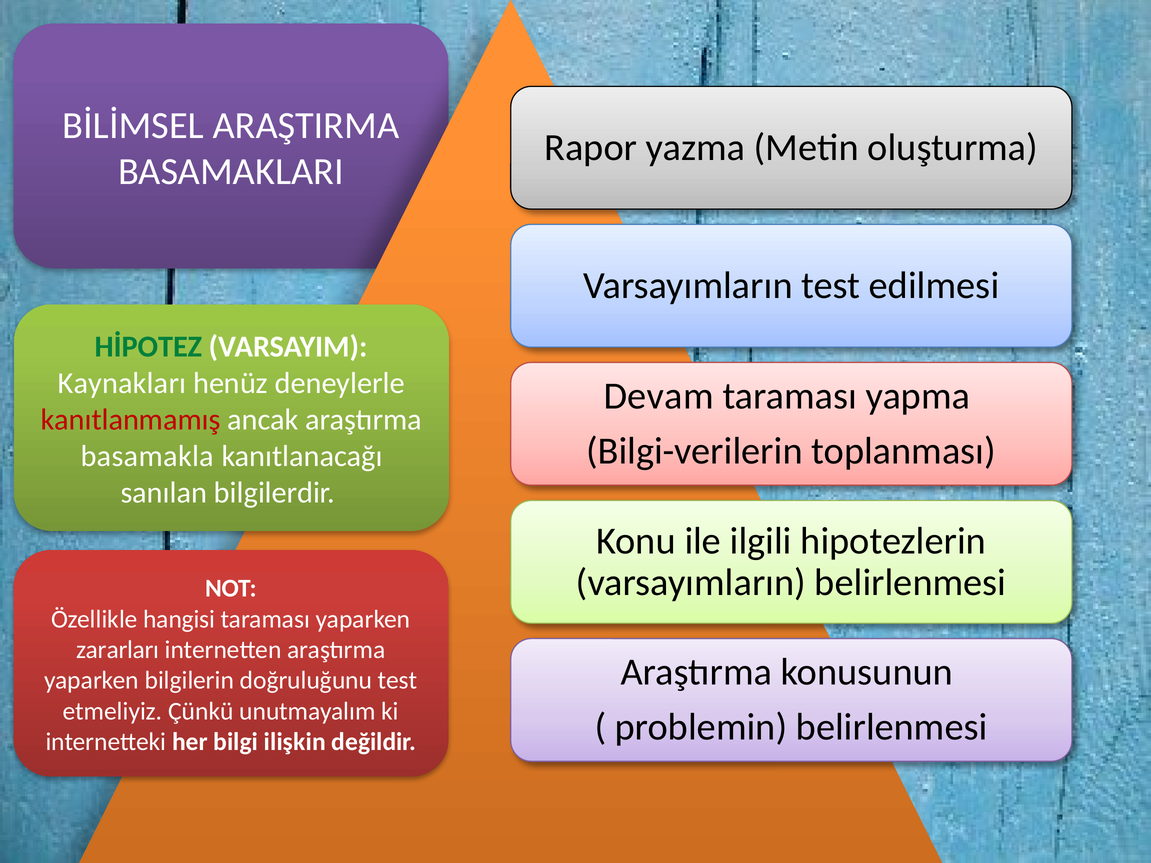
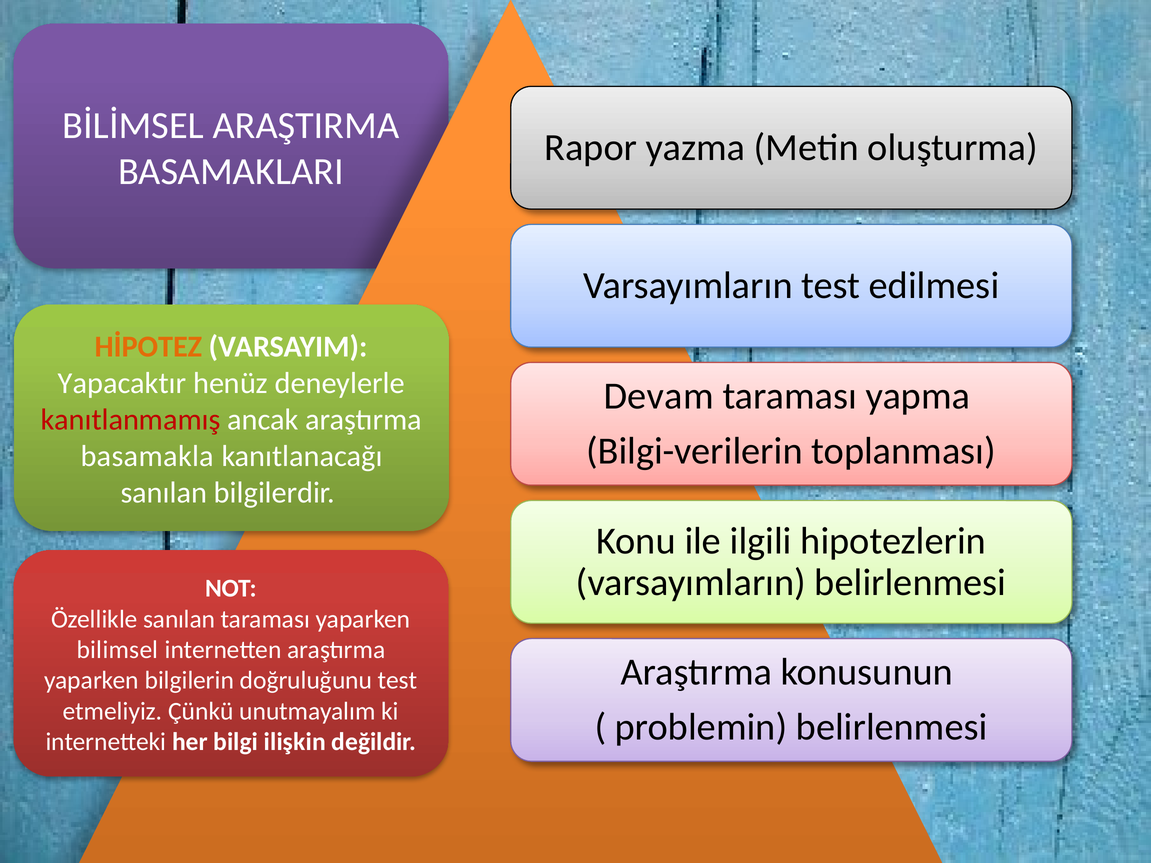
HİPOTEZ colour: green -> orange
Kaynakları: Kaynakları -> Yapacaktır
Özellikle hangisi: hangisi -> sanılan
zararları: zararları -> bilimsel
